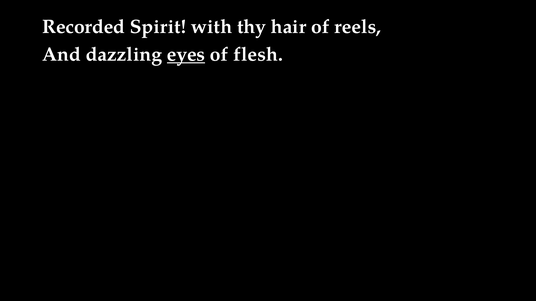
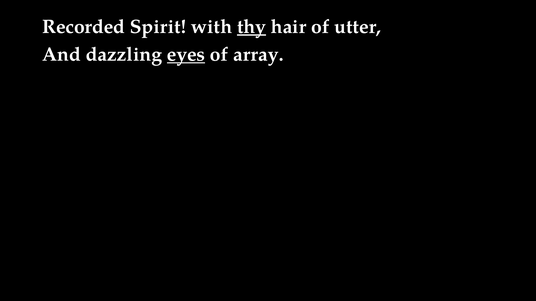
thy underline: none -> present
reels: reels -> utter
flesh: flesh -> array
